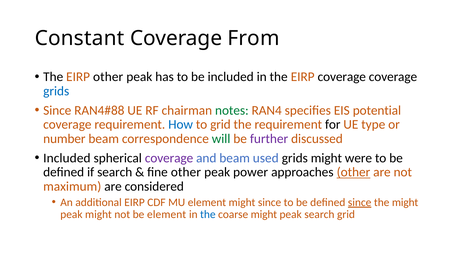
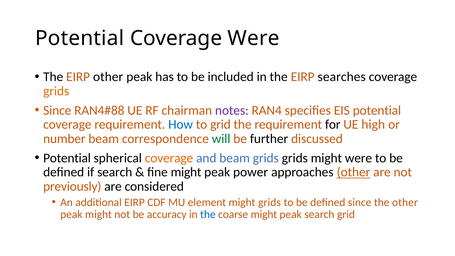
Constant at (80, 38): Constant -> Potential
Coverage From: From -> Were
EIRP coverage: coverage -> searches
grids at (56, 91) colour: blue -> orange
notes colour: green -> purple
type: type -> high
further colour: purple -> black
Included at (67, 158): Included -> Potential
coverage at (169, 158) colour: purple -> orange
beam used: used -> grids
fine other: other -> might
maximum: maximum -> previously
might since: since -> grids
since at (360, 202) underline: present -> none
the might: might -> other
be element: element -> accuracy
